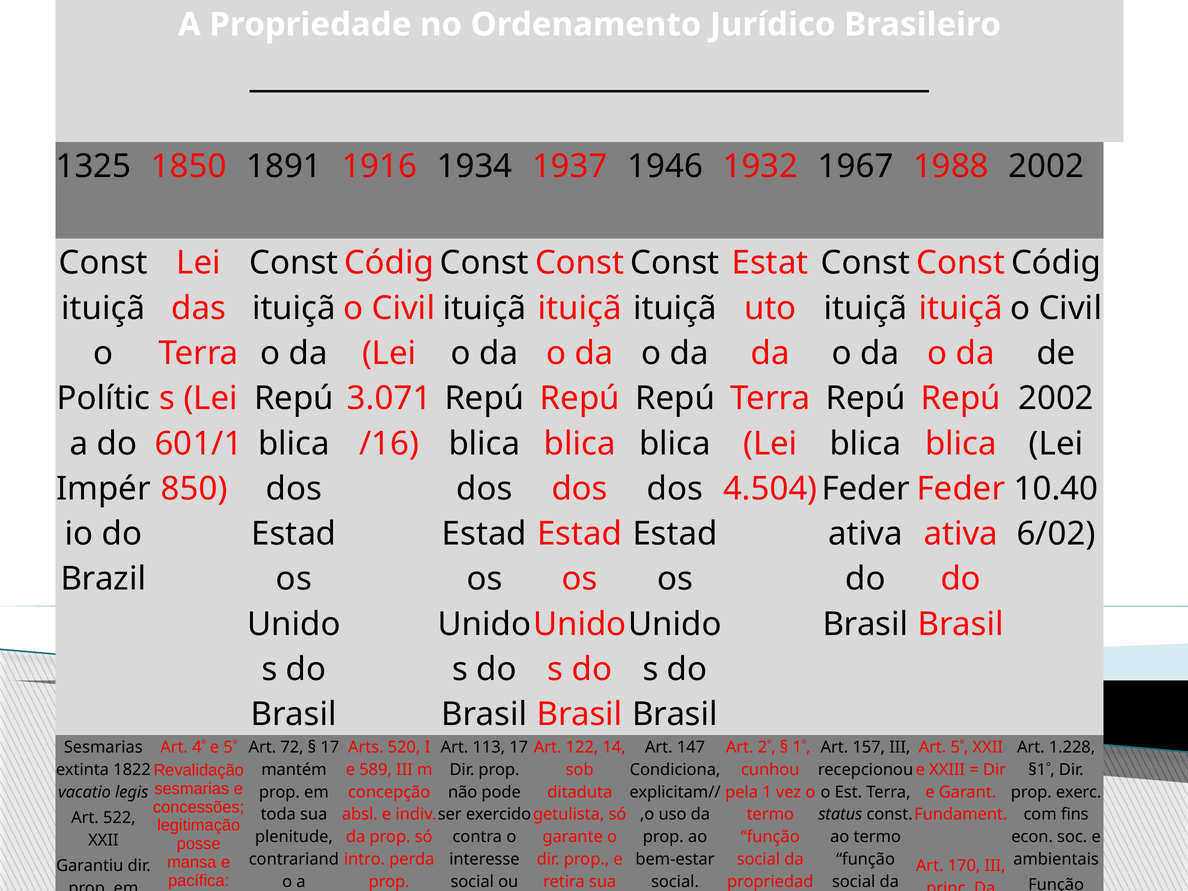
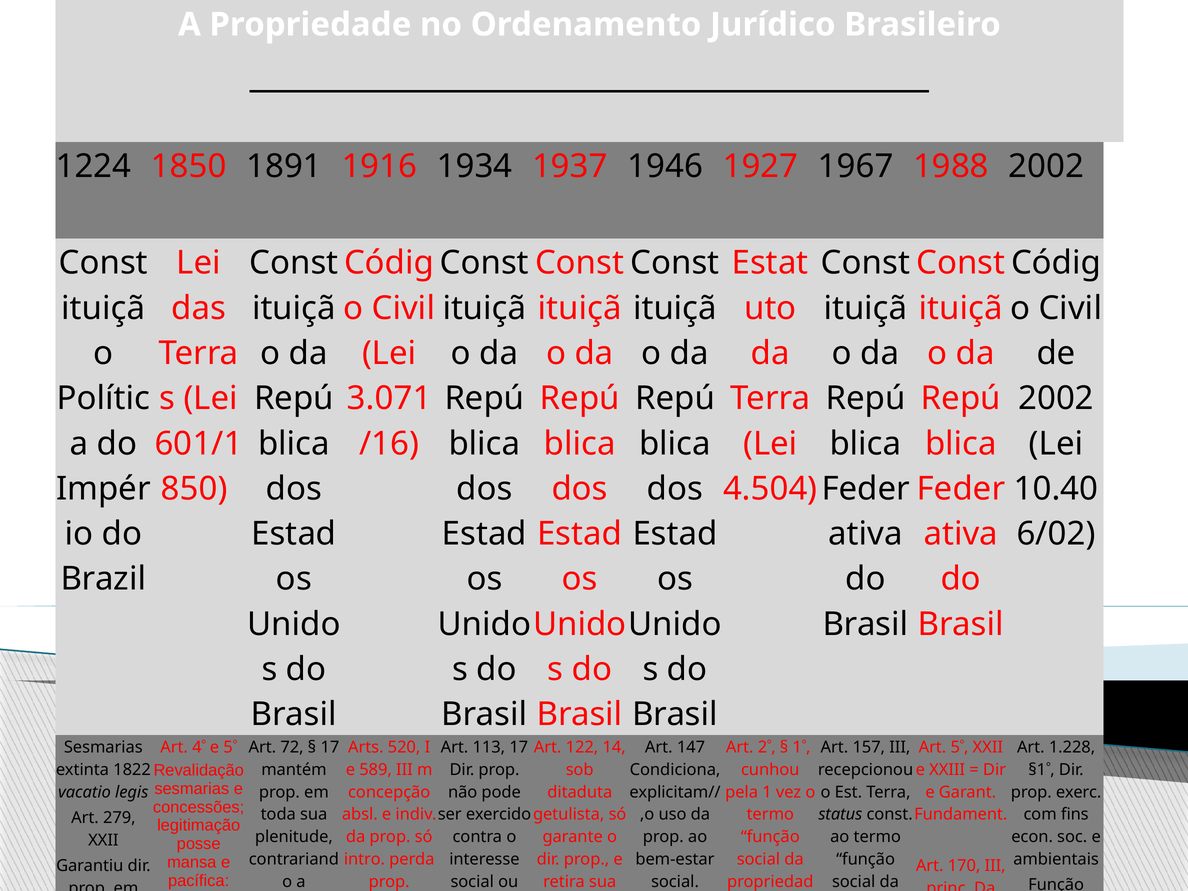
1325: 1325 -> 1224
1932: 1932 -> 1927
522: 522 -> 279
